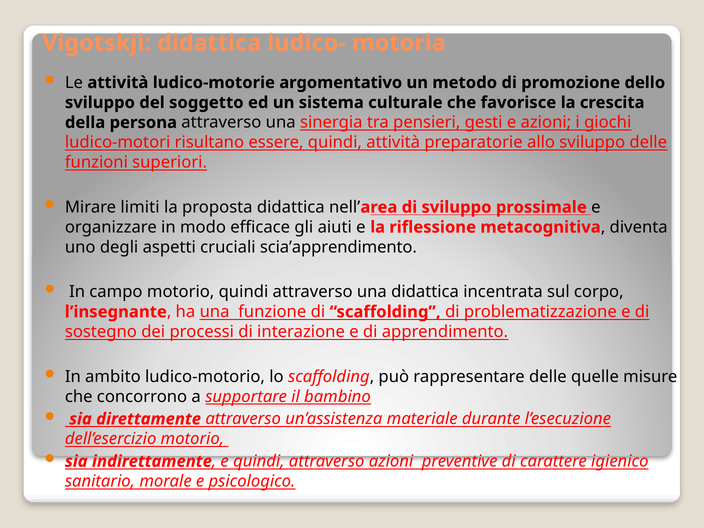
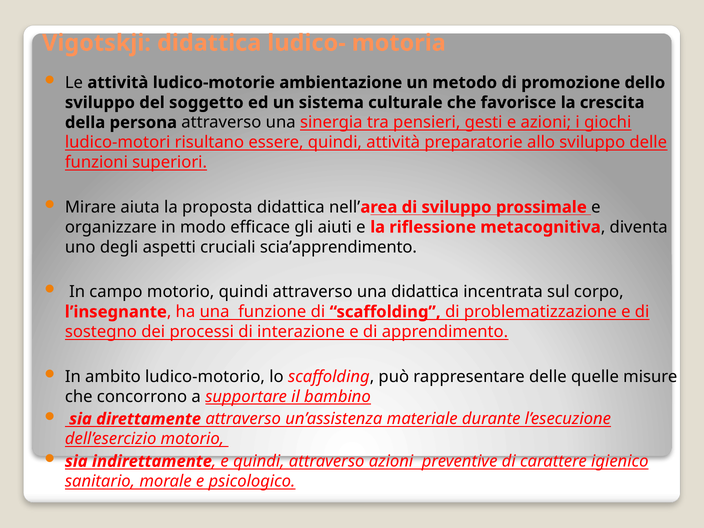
argomentativo: argomentativo -> ambientazione
limiti: limiti -> aiuta
